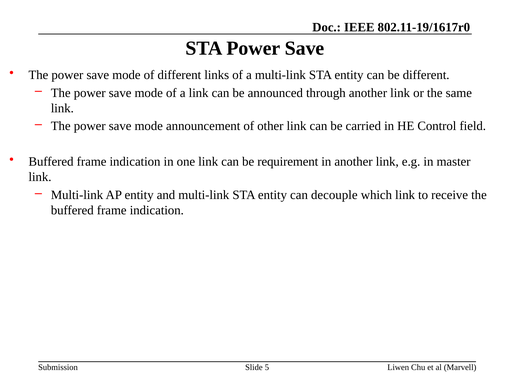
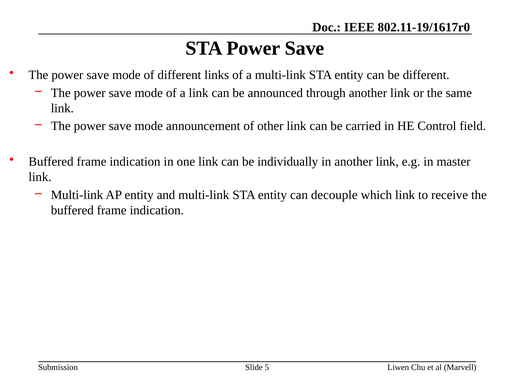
requirement: requirement -> individually
